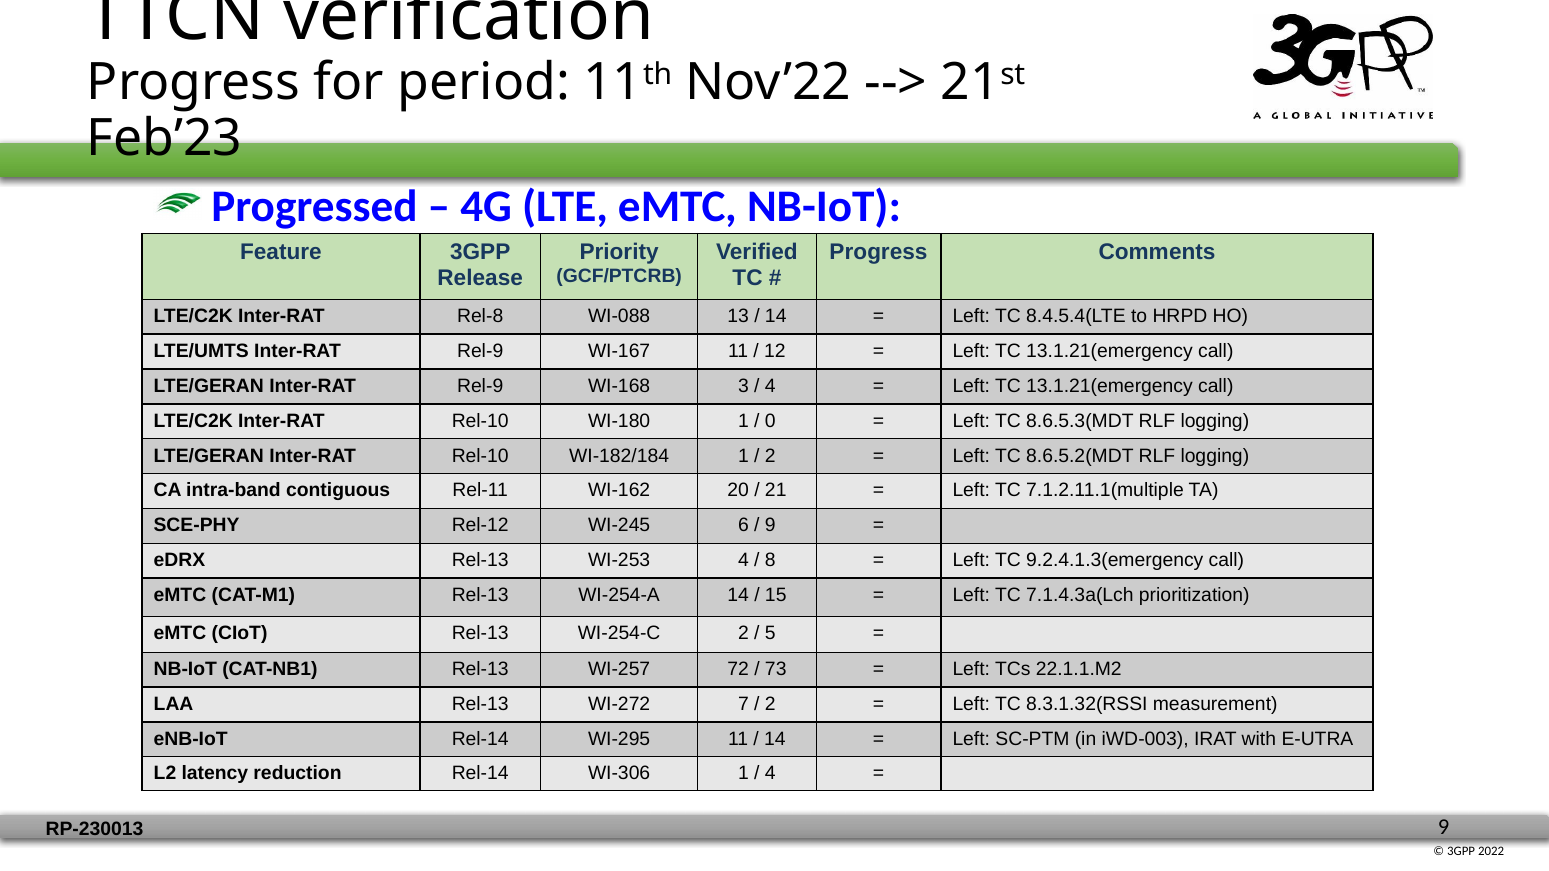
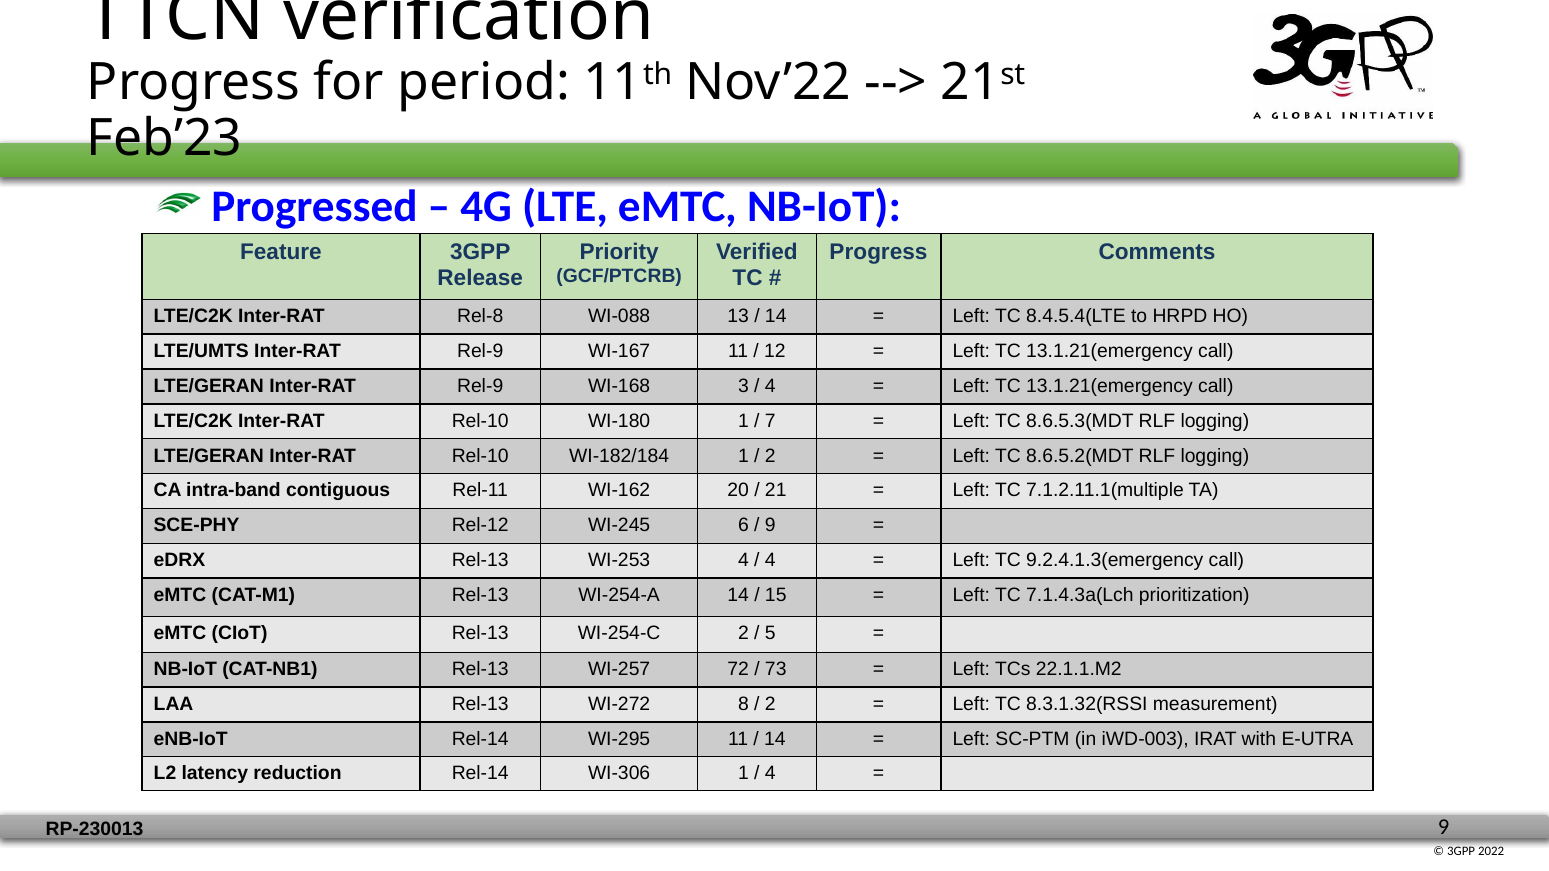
0: 0 -> 7
8 at (770, 560): 8 -> 4
7: 7 -> 8
